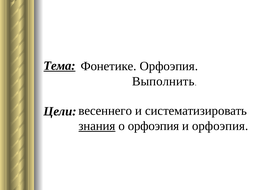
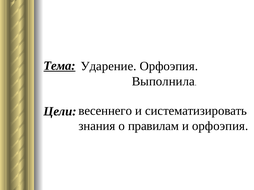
Фонетике: Фонетике -> Ударение
Выполнить: Выполнить -> Выполнила
знания underline: present -> none
о орфоэпия: орфоэпия -> правилам
